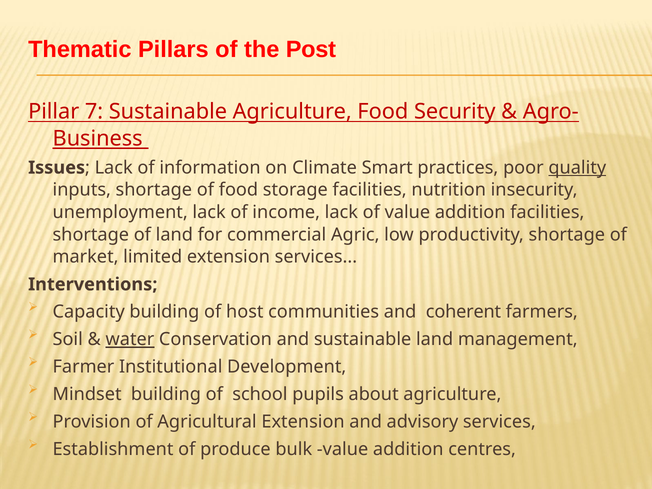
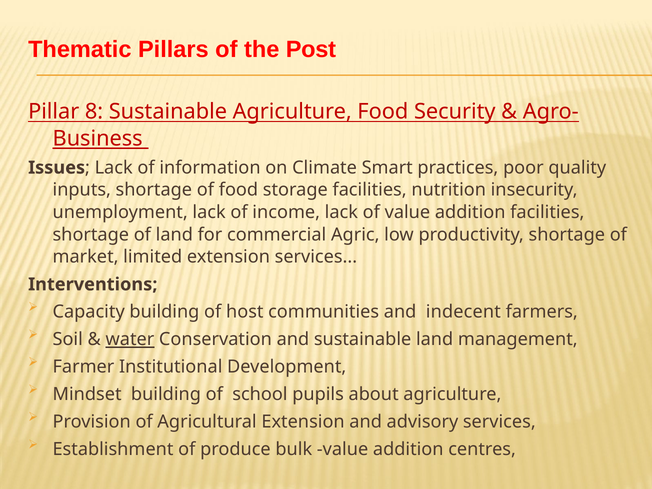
7: 7 -> 8
quality underline: present -> none
coherent: coherent -> indecent
